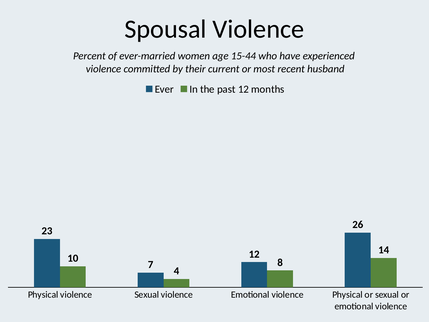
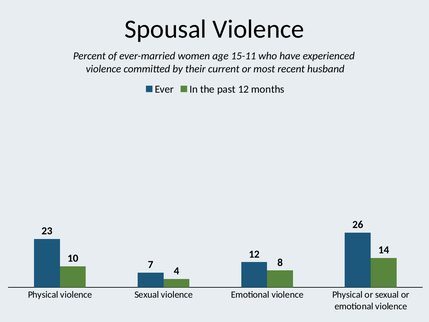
15-44: 15-44 -> 15-11
